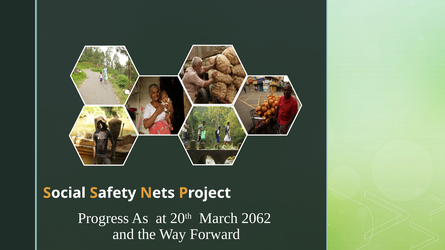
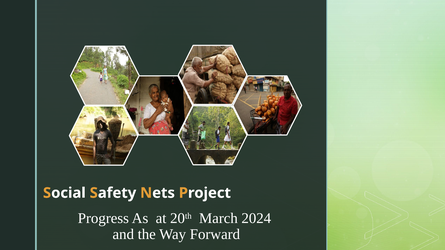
2062: 2062 -> 2024
